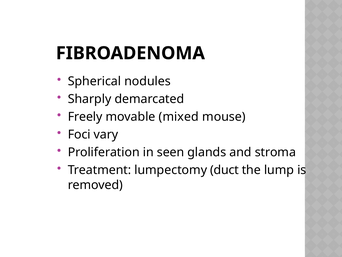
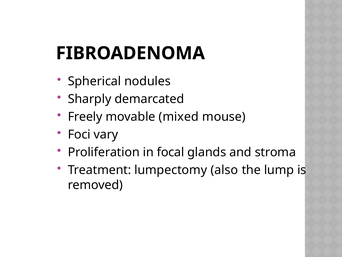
seen: seen -> focal
duct: duct -> also
